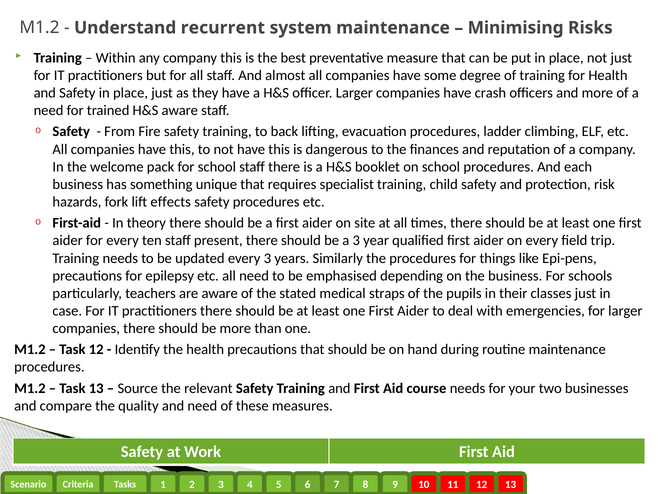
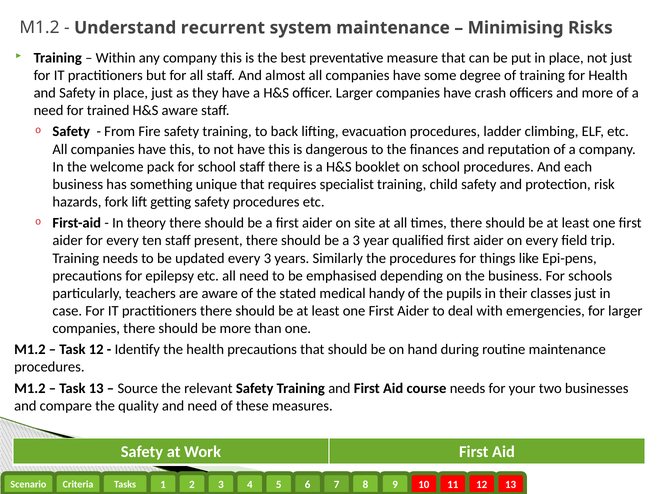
effects: effects -> getting
straps: straps -> handy
